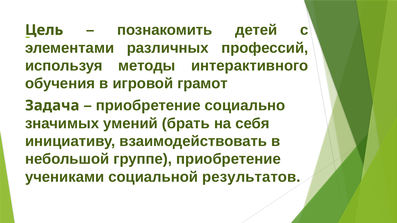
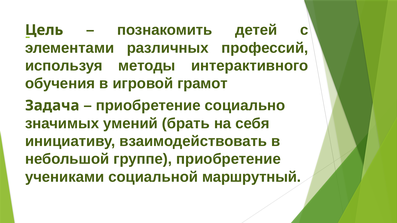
результатов: результатов -> маршрутный
